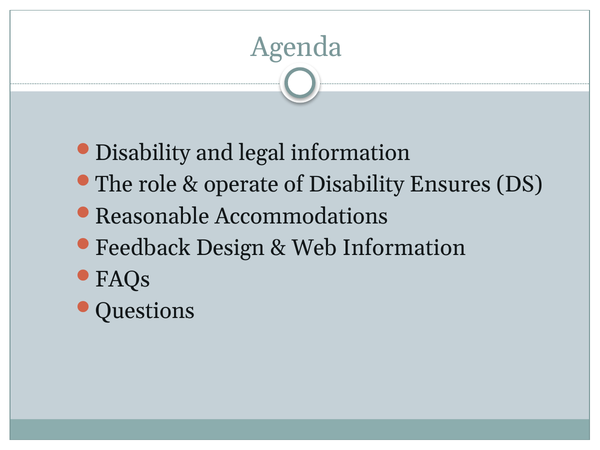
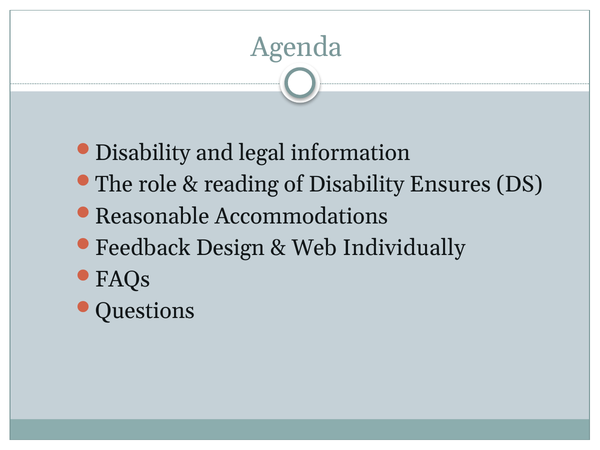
operate: operate -> reading
Web Information: Information -> Individually
